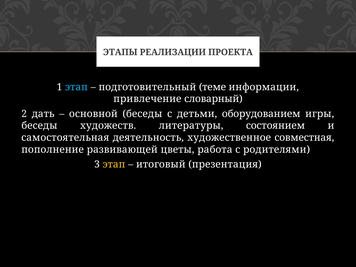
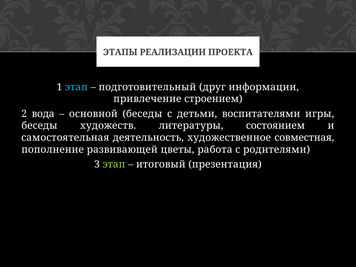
теме: теме -> друг
словарный: словарный -> строением
дать: дать -> вода
оборудованием: оборудованием -> воспитателями
этап at (114, 164) colour: yellow -> light green
